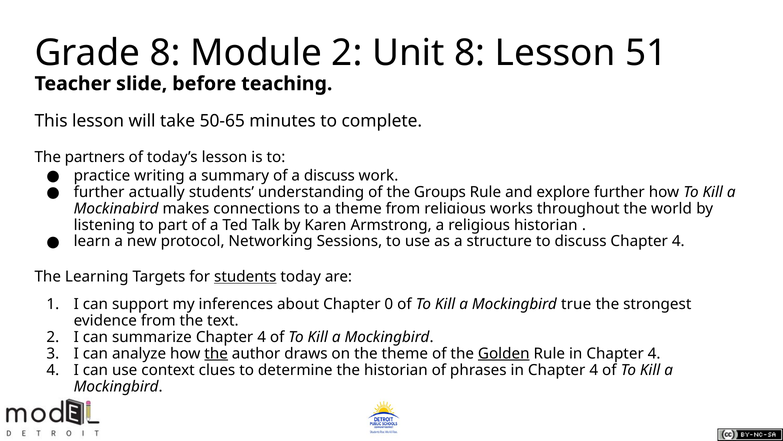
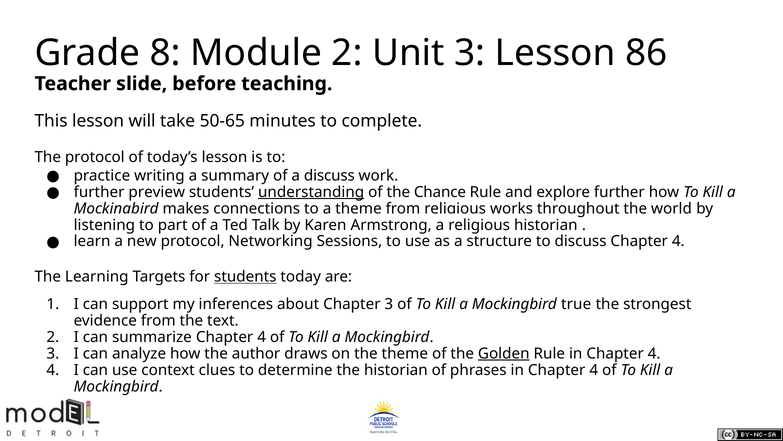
Unit 8: 8 -> 3
51: 51 -> 86
The partners: partners -> protocol
actually: actually -> preview
understanding underline: none -> present
Groups: Groups -> Chance
Chapter 0: 0 -> 3
the at (216, 353) underline: present -> none
